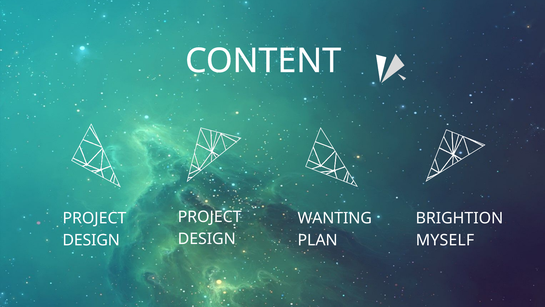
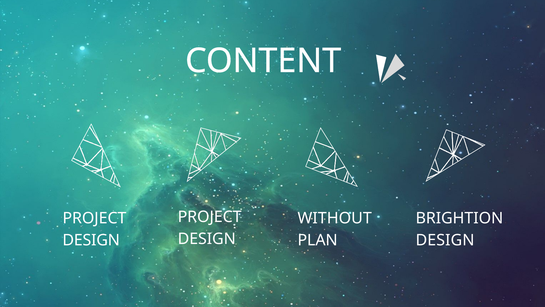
WANTING: WANTING -> WITHOUT
MYSELF at (445, 240): MYSELF -> DESIGN
